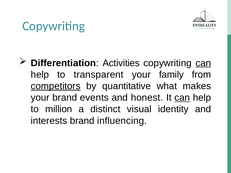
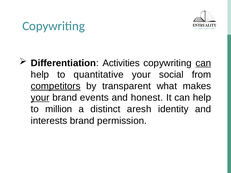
transparent: transparent -> quantitative
family: family -> social
quantitative: quantitative -> transparent
your at (40, 98) underline: none -> present
can at (182, 98) underline: present -> none
visual: visual -> aresh
influencing: influencing -> permission
